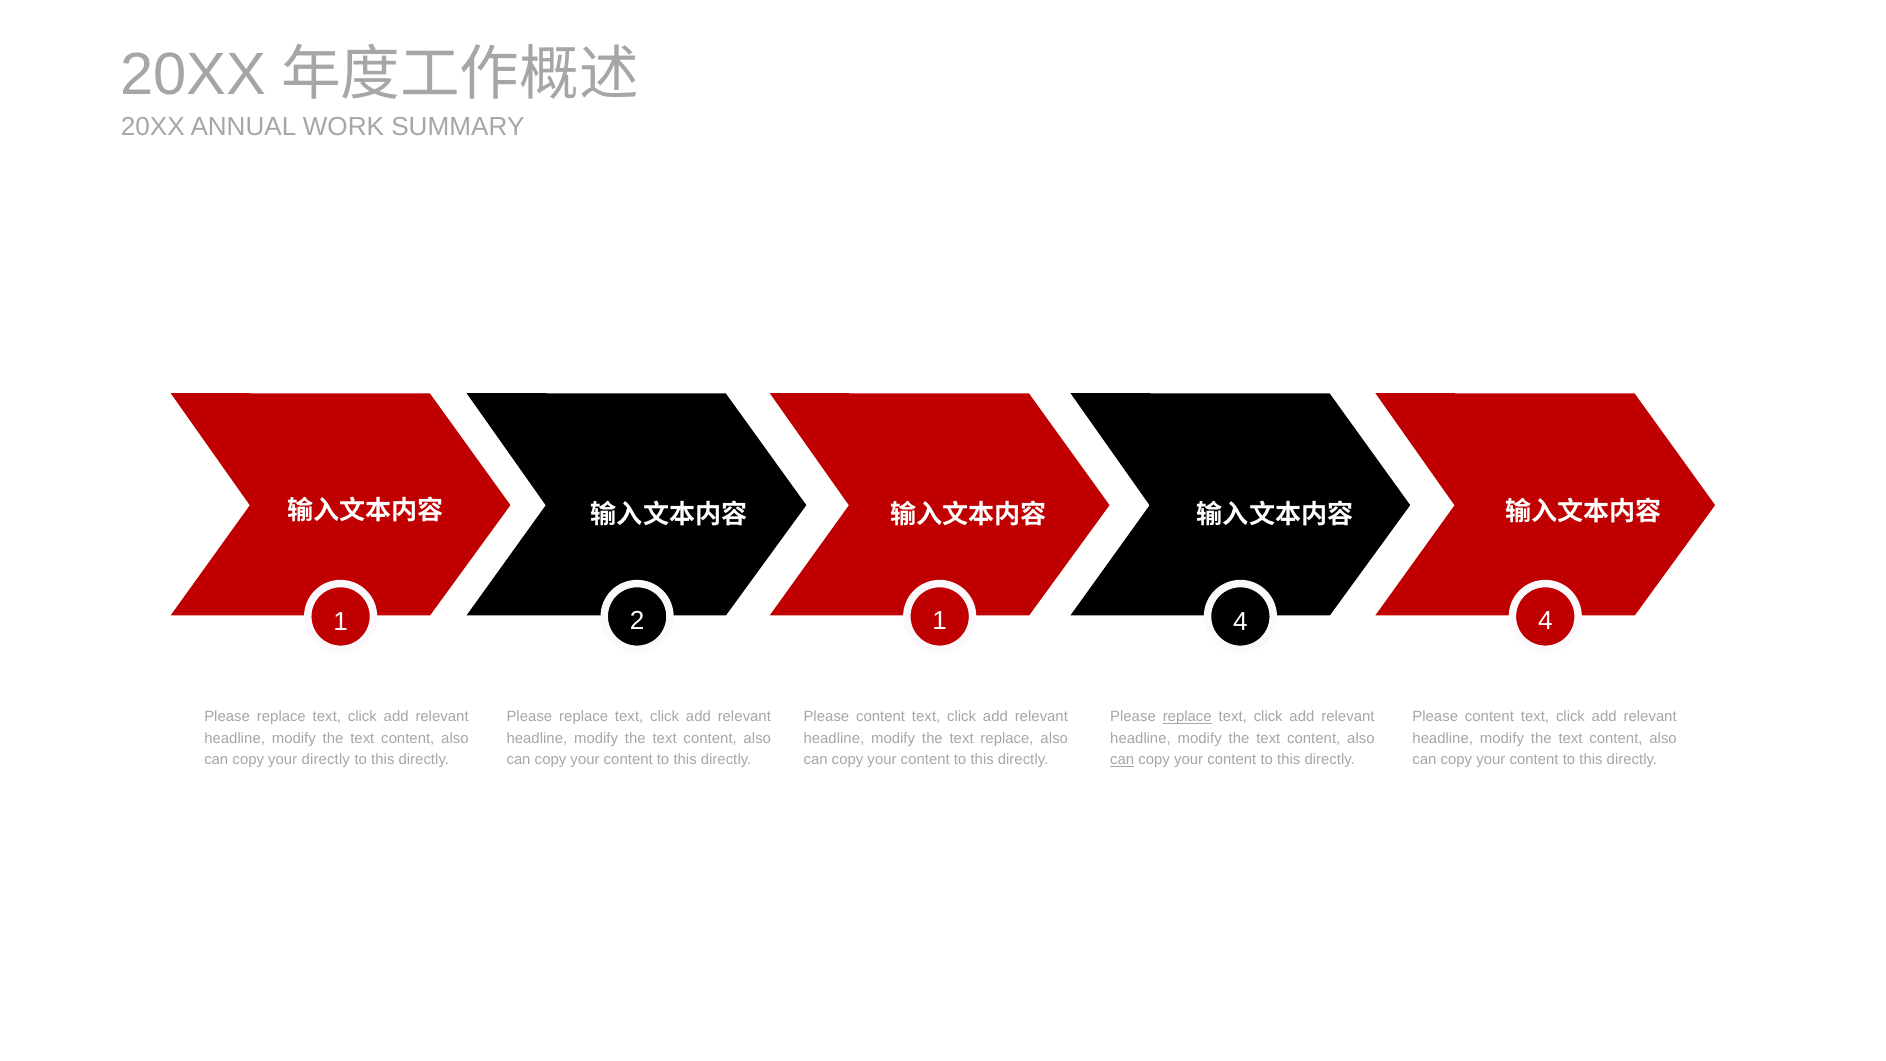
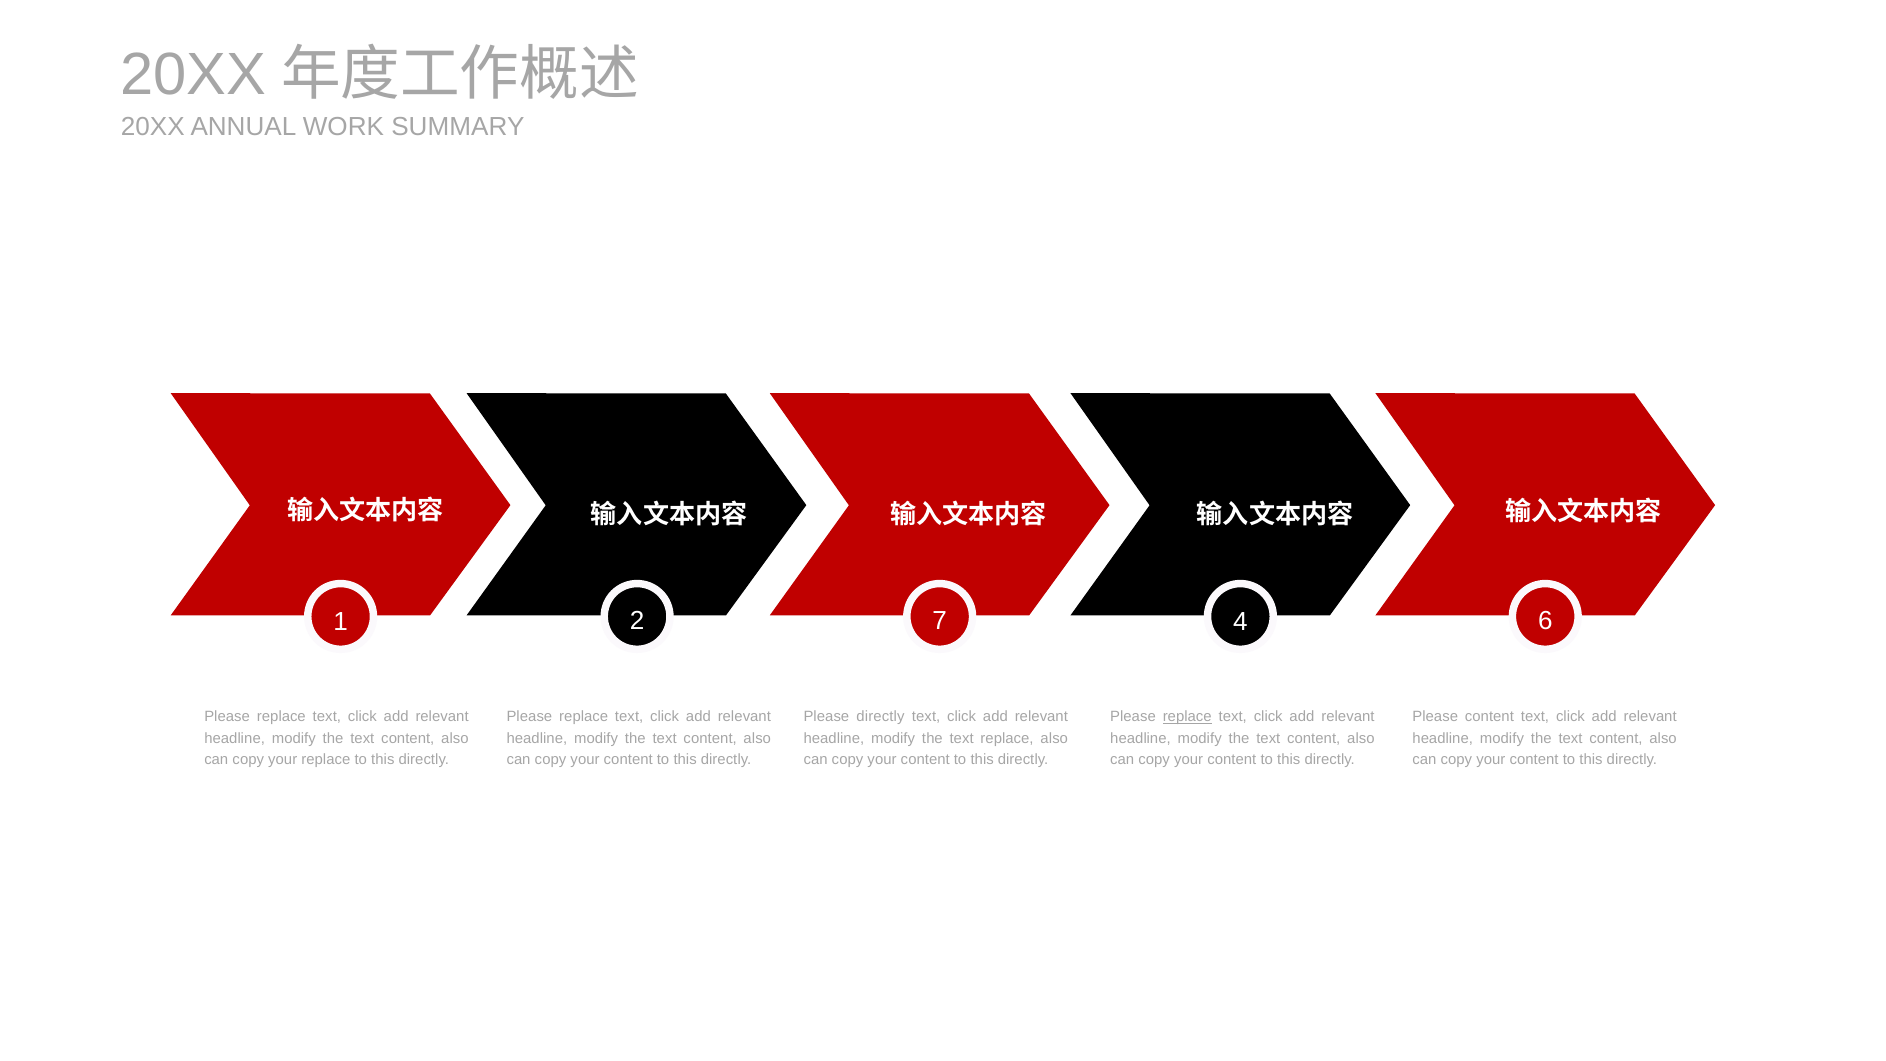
2 1: 1 -> 7
4 4: 4 -> 6
content at (881, 717): content -> directly
your directly: directly -> replace
can at (1122, 759) underline: present -> none
